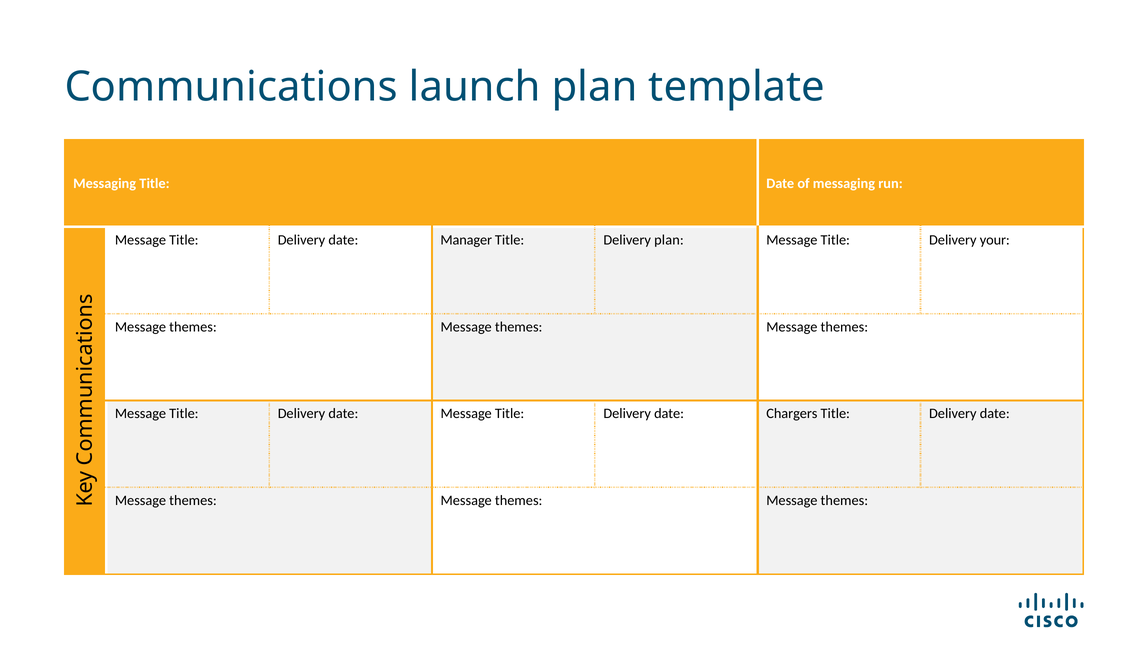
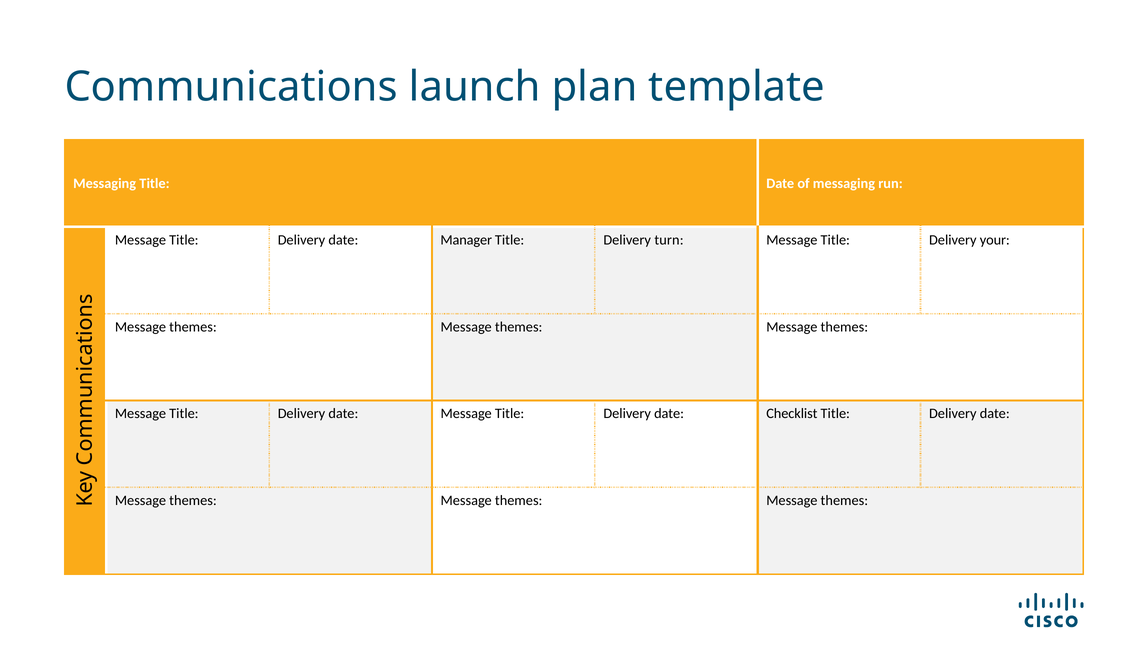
Delivery plan: plan -> turn
Chargers: Chargers -> Checklist
